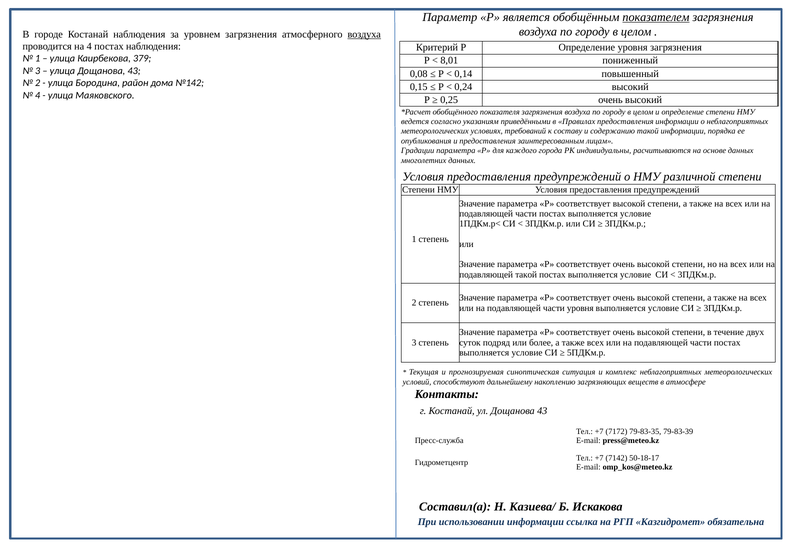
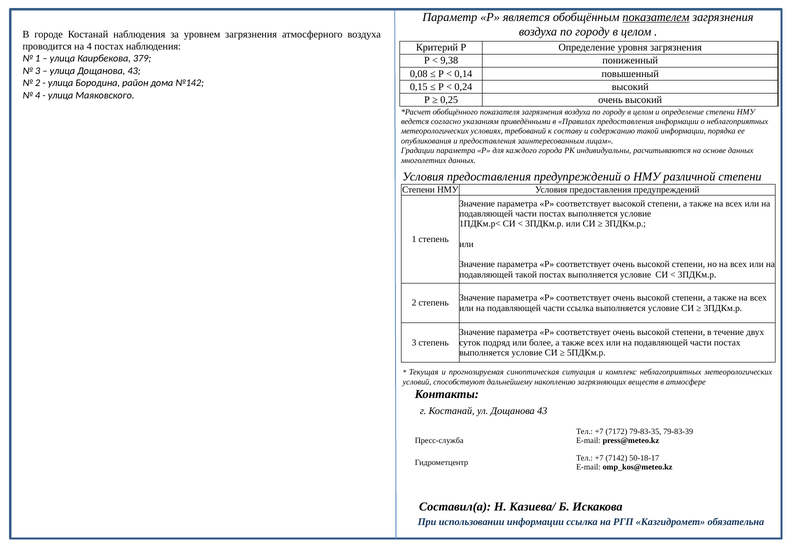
воздуха at (364, 34) underline: present -> none
8,01: 8,01 -> 9,38
части уровня: уровня -> ссылка
